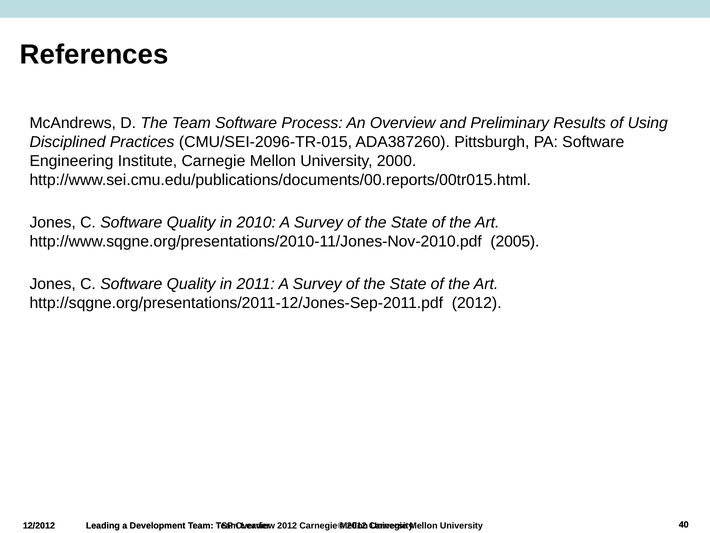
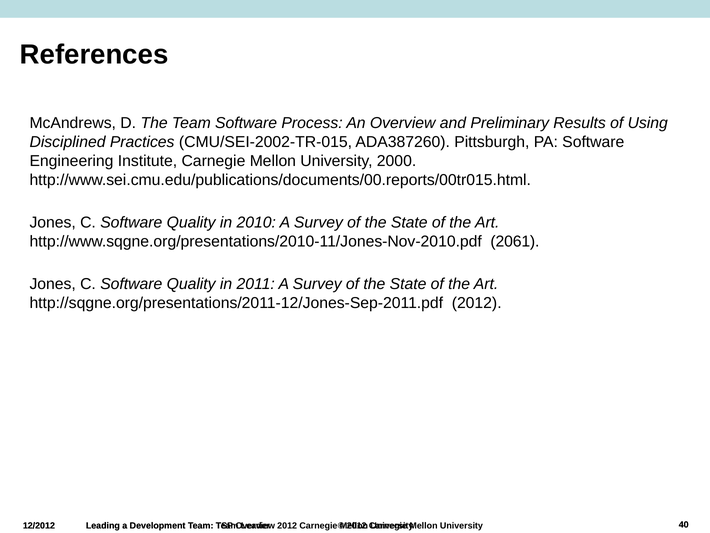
CMU/SEI-2096-TR-015: CMU/SEI-2096-TR-015 -> CMU/SEI-2002-TR-015
2005: 2005 -> 2061
